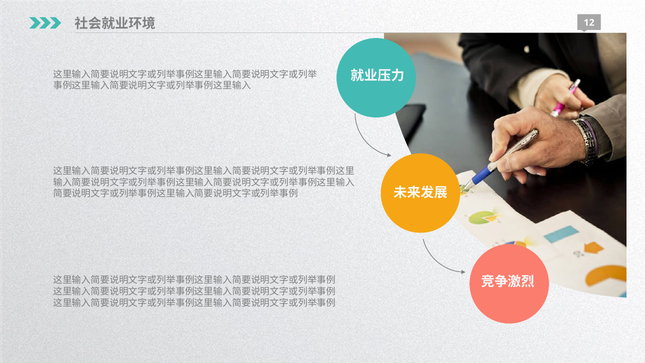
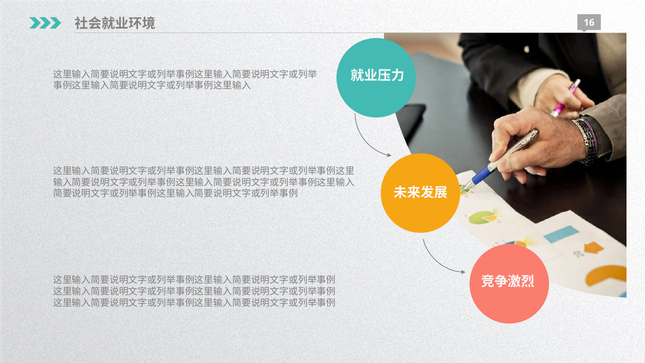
12: 12 -> 16
